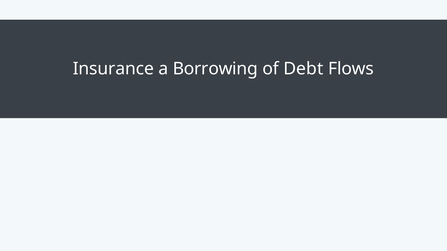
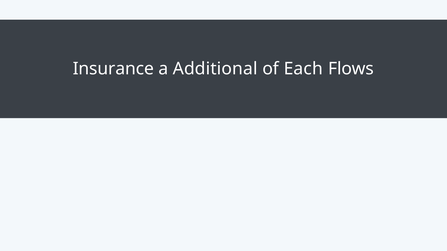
Borrowing: Borrowing -> Additional
Debt: Debt -> Each
